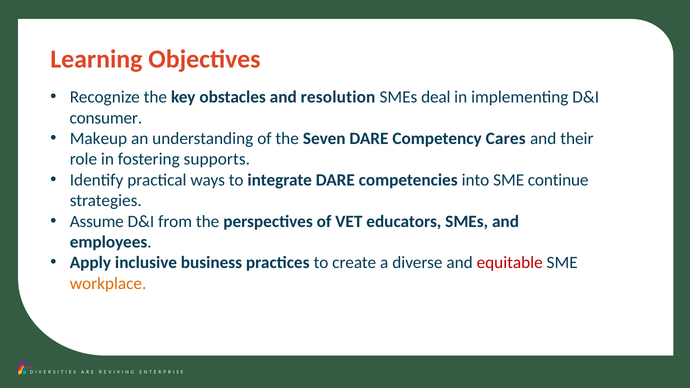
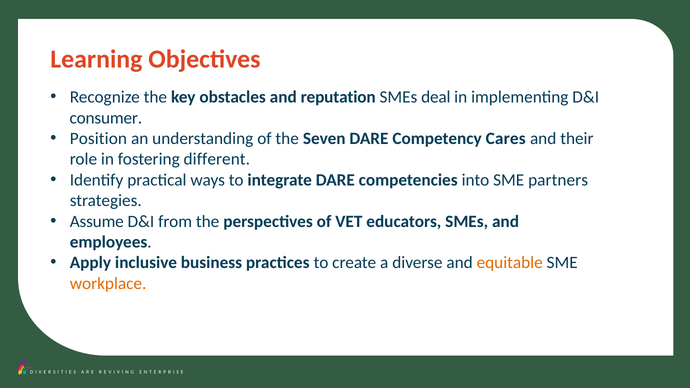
resolution: resolution -> reputation
Makeup: Makeup -> Position
supports: supports -> different
continue: continue -> partners
equitable colour: red -> orange
